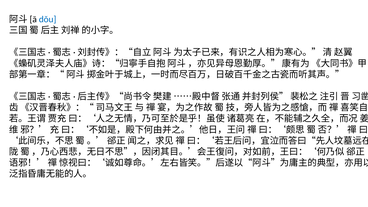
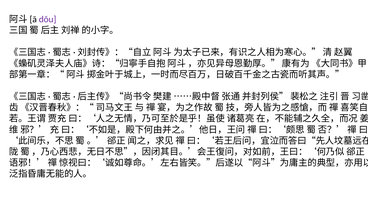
dǒu colour: blue -> purple
